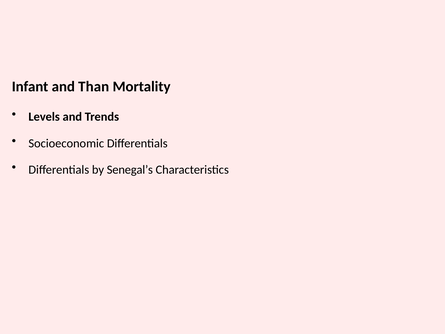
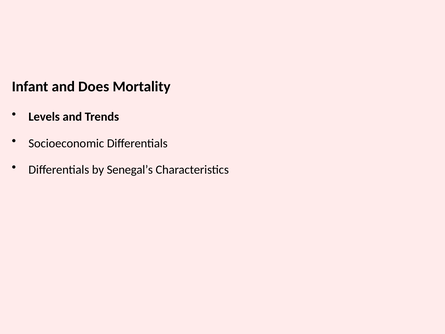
Than: Than -> Does
